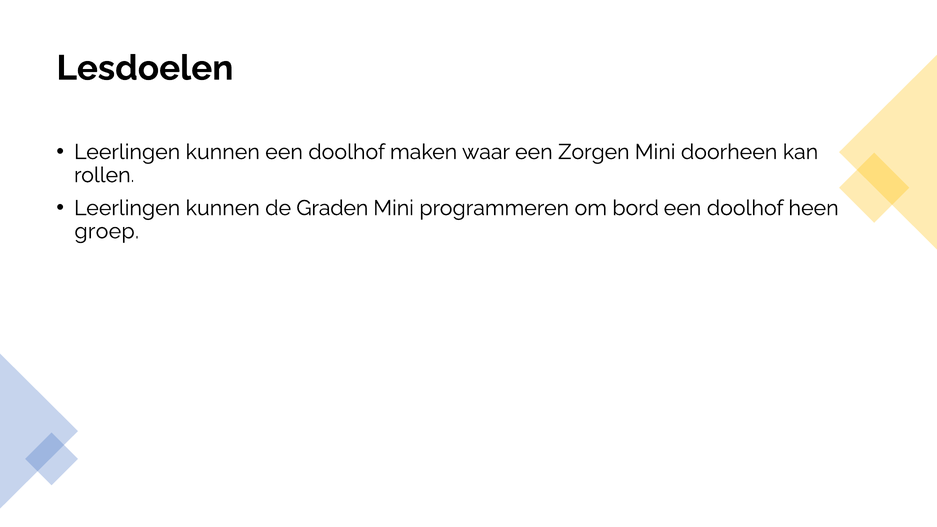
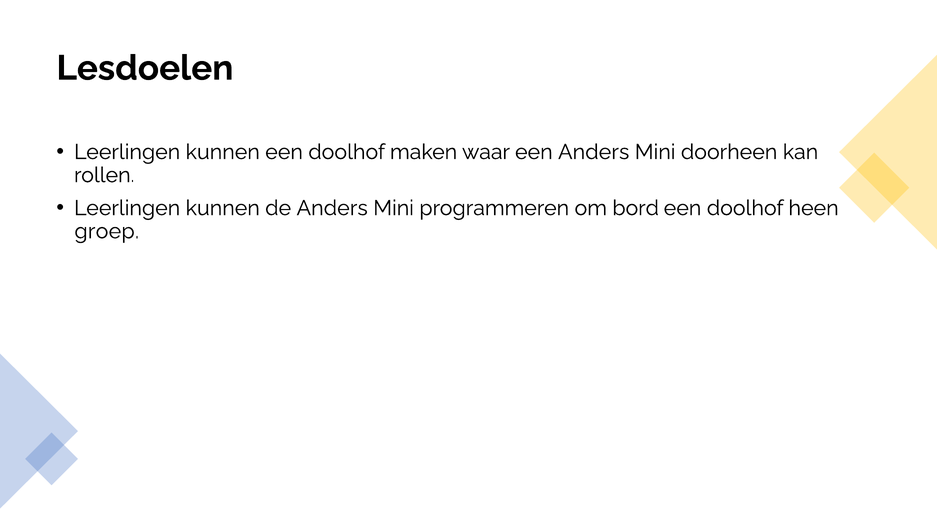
een Zorgen: Zorgen -> Anders
de Graden: Graden -> Anders
